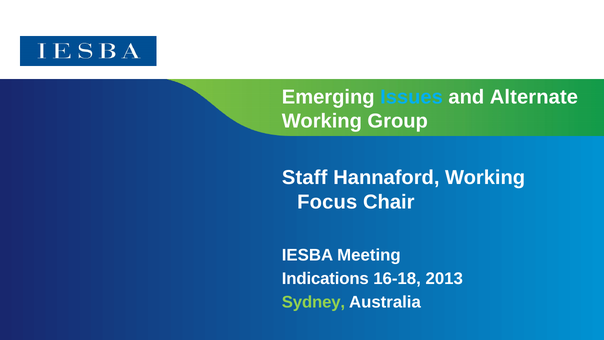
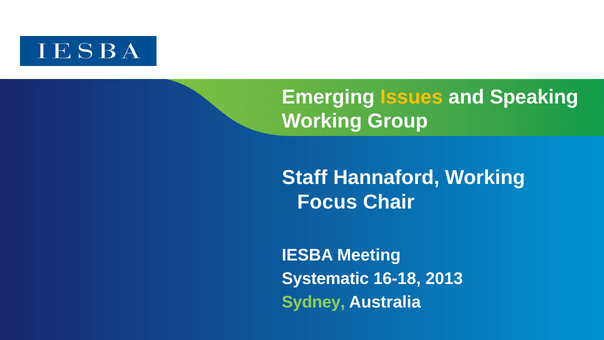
Issues colour: light blue -> yellow
Alternate: Alternate -> Speaking
Indications: Indications -> Systematic
